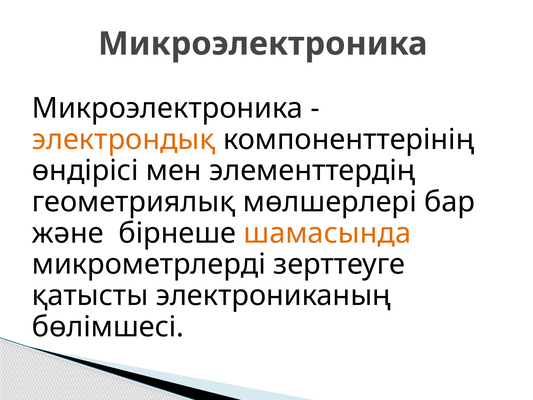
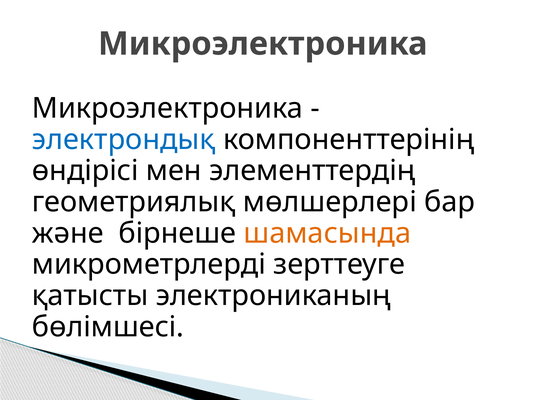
электрондық colour: orange -> blue
